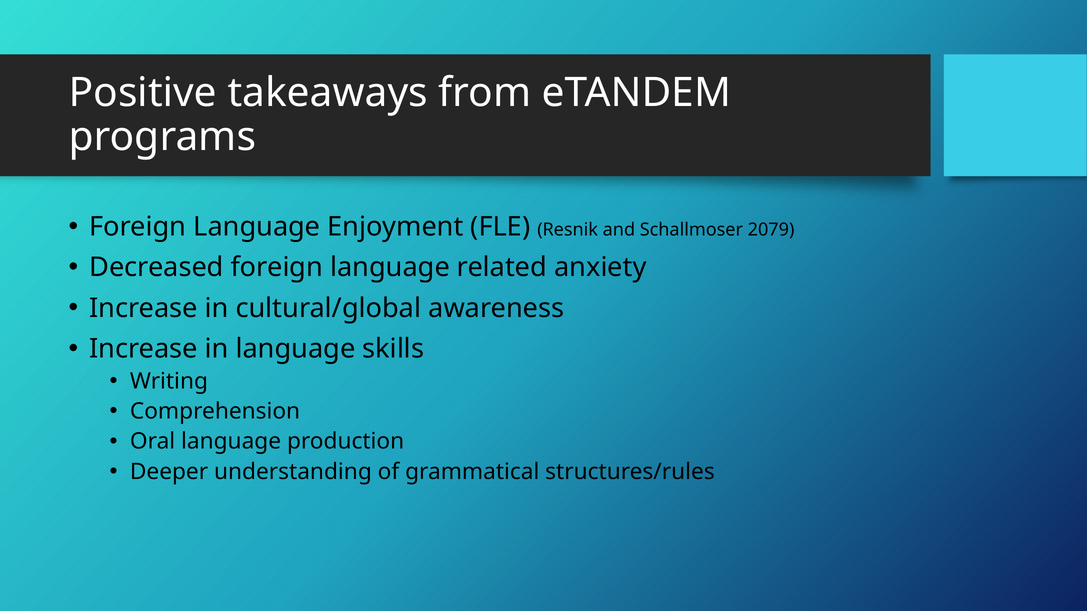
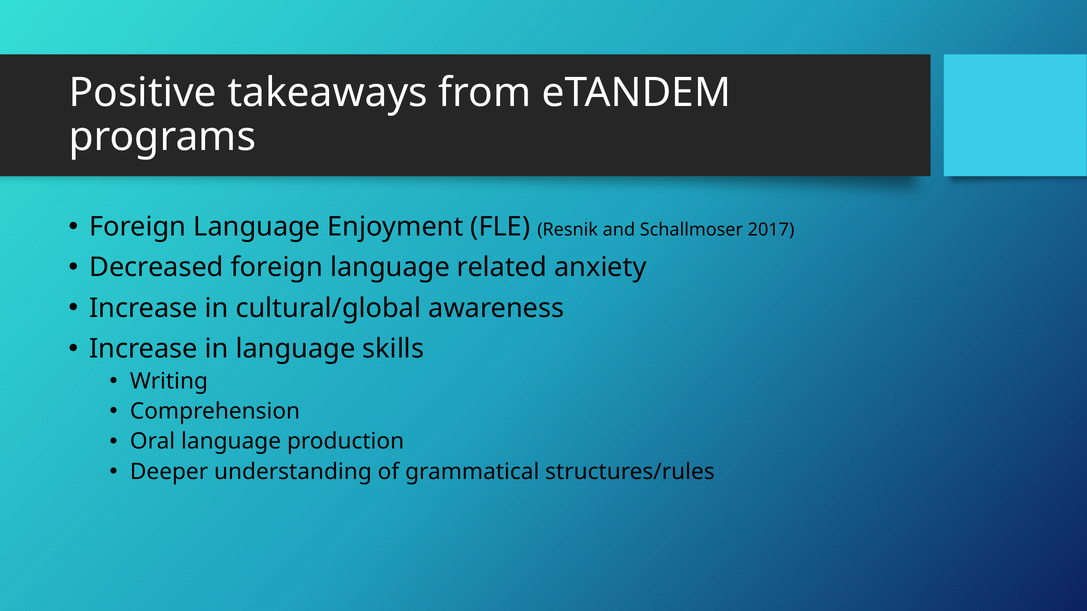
2079: 2079 -> 2017
